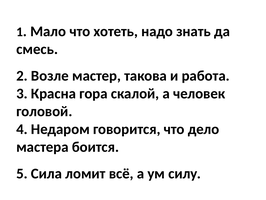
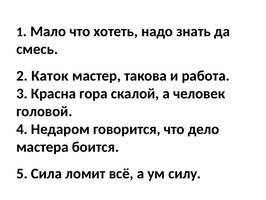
Возле: Возле -> Каток
